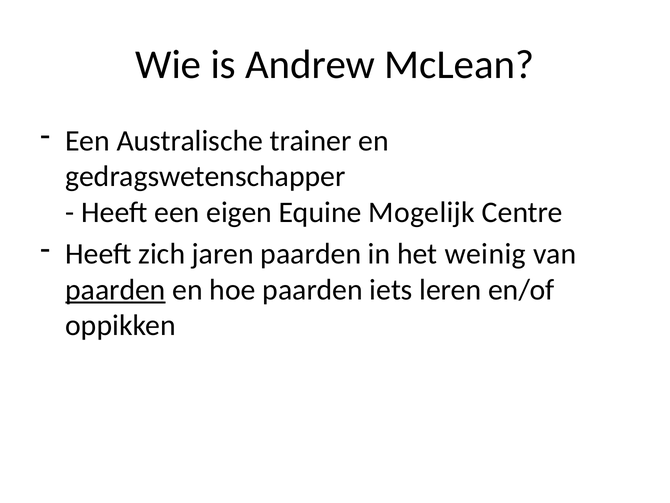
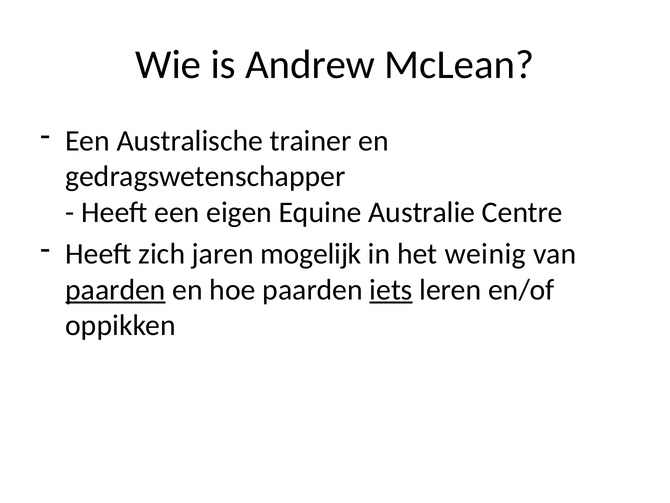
Mogelijk: Mogelijk -> Australie
jaren paarden: paarden -> mogelijk
iets underline: none -> present
